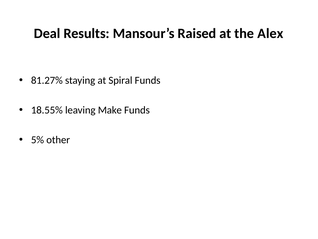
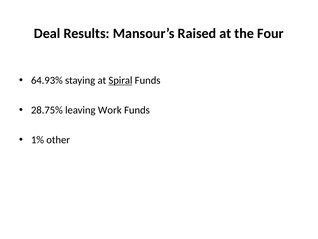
Alex: Alex -> Four
81.27%: 81.27% -> 64.93%
Spiral underline: none -> present
18.55%: 18.55% -> 28.75%
Make: Make -> Work
5%: 5% -> 1%
